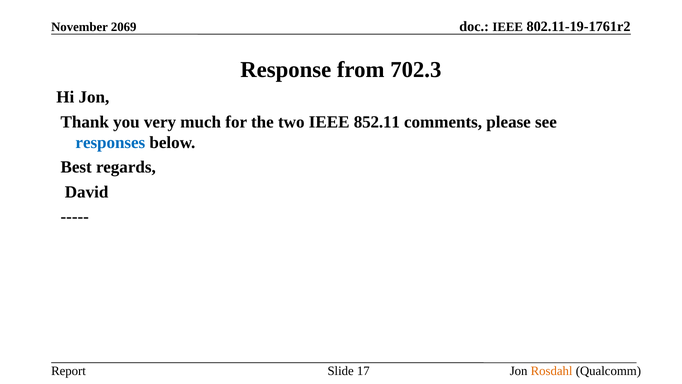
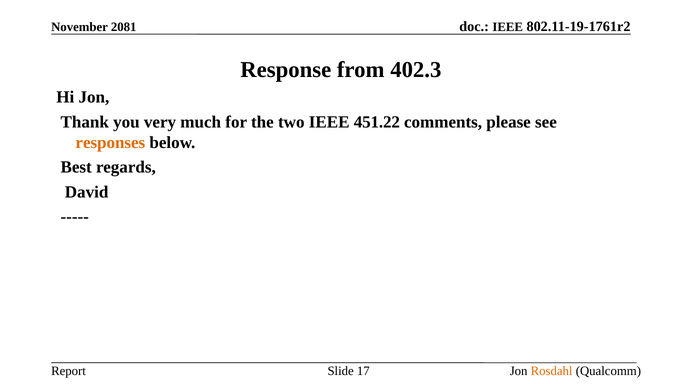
2069: 2069 -> 2081
702.3: 702.3 -> 402.3
852.11: 852.11 -> 451.22
responses colour: blue -> orange
